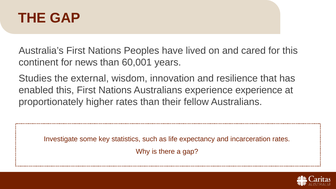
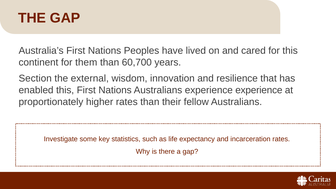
news: news -> them
60,001: 60,001 -> 60,700
Studies: Studies -> Section
